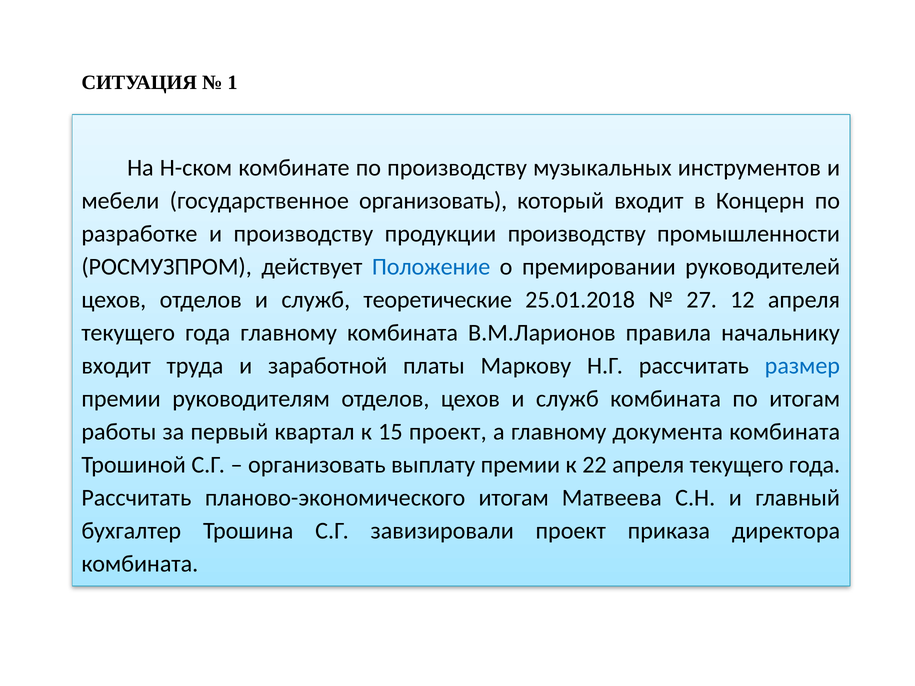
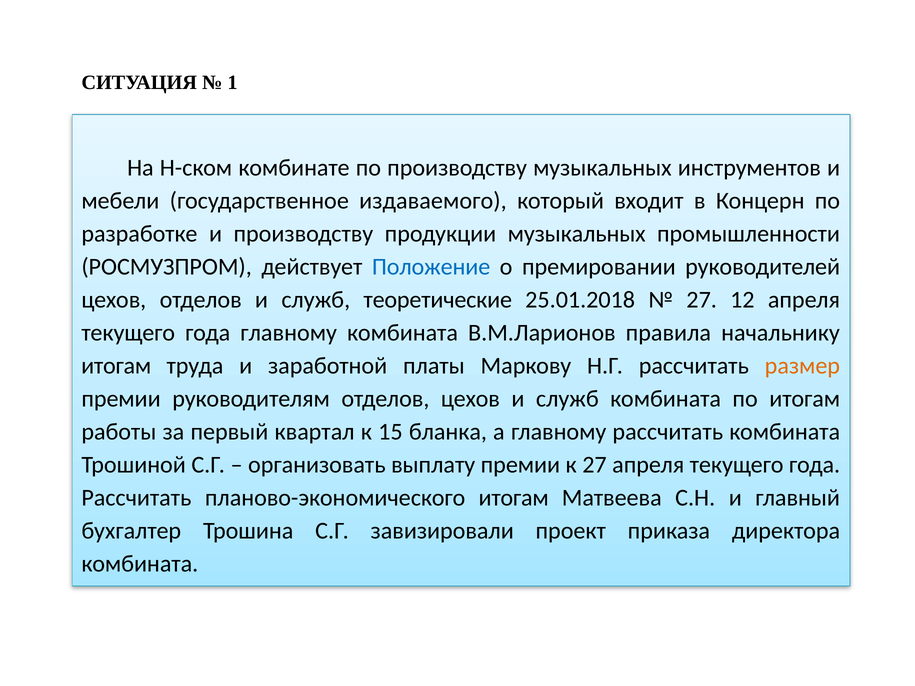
государственное организовать: организовать -> издаваемого
продукции производству: производству -> музыкальных
входит at (116, 366): входит -> итогам
размер colour: blue -> orange
15 проект: проект -> бланка
главному документа: документа -> рассчитать
к 22: 22 -> 27
